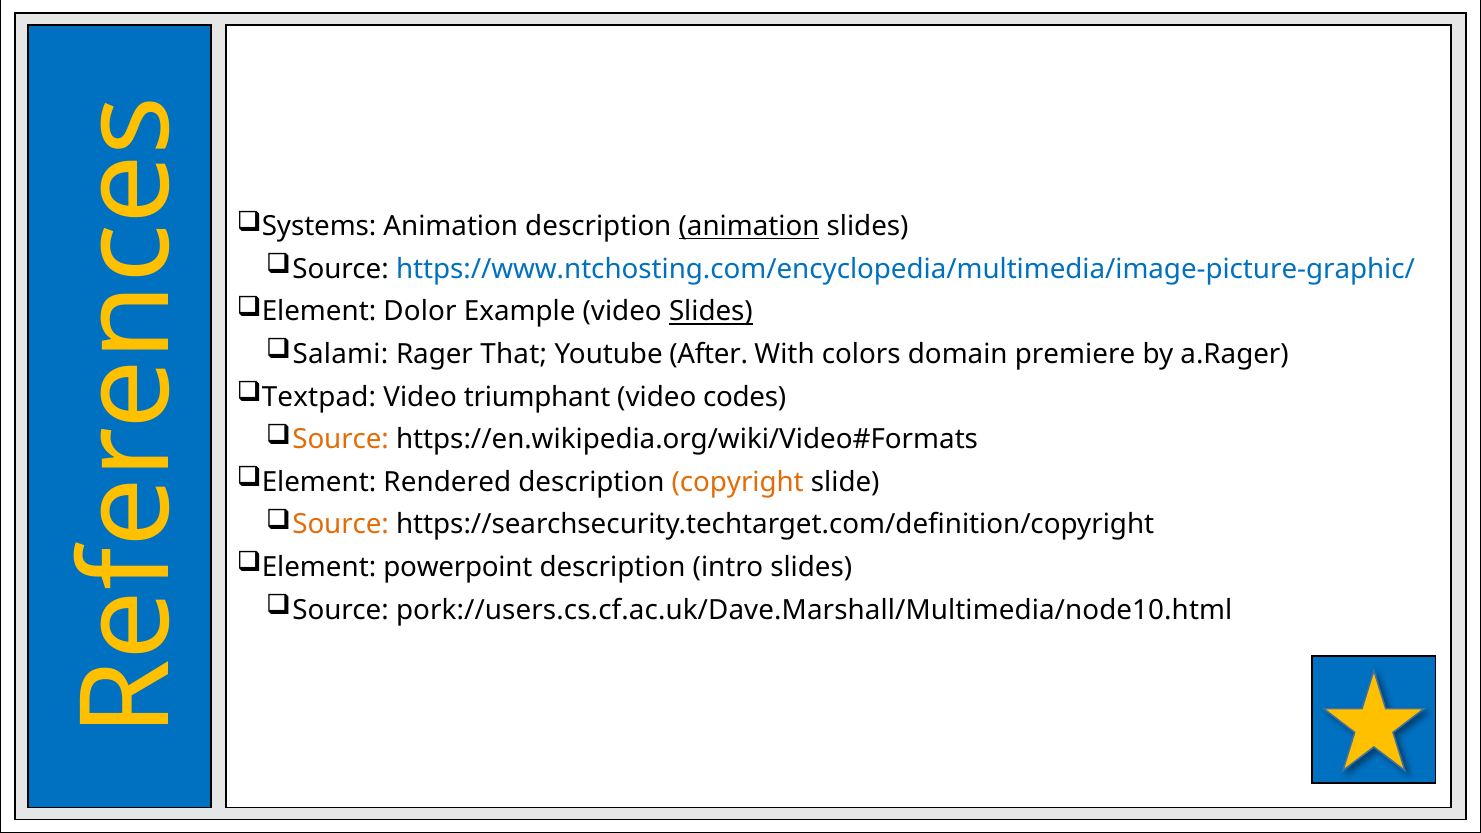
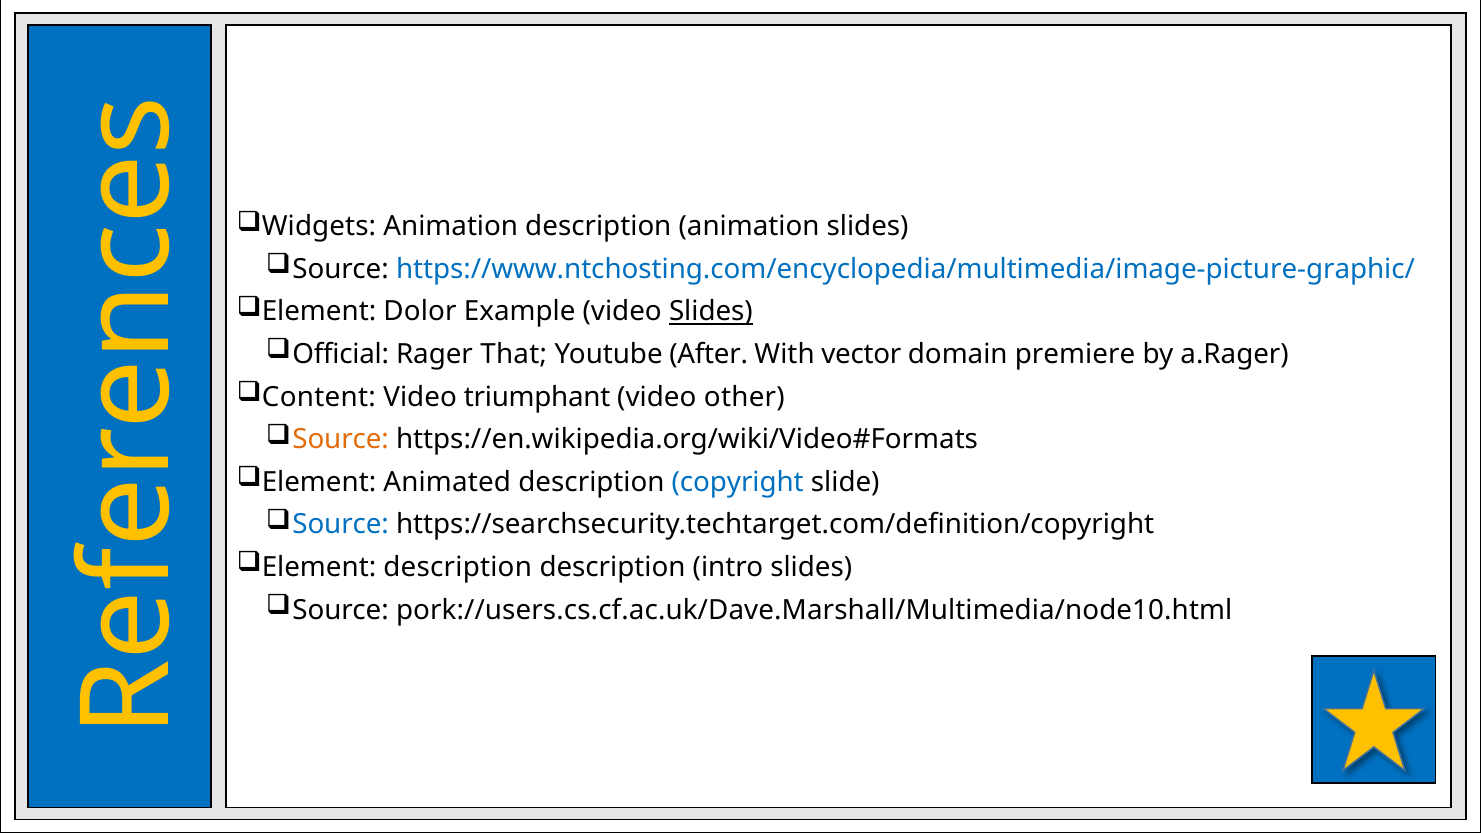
Systems: Systems -> Widgets
animation at (749, 227) underline: present -> none
Salami: Salami -> Official
colors: colors -> vector
Textpad: Textpad -> Content
codes: codes -> other
Rendered: Rendered -> Animated
copyright colour: orange -> blue
Source at (341, 525) colour: orange -> blue
Element powerpoint: powerpoint -> description
